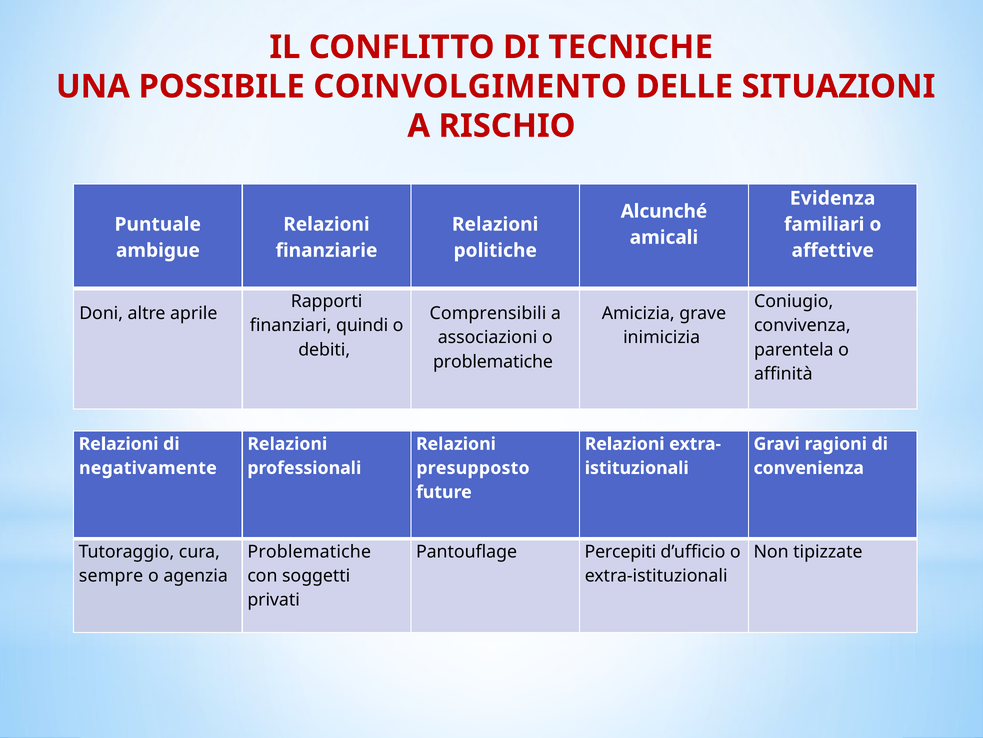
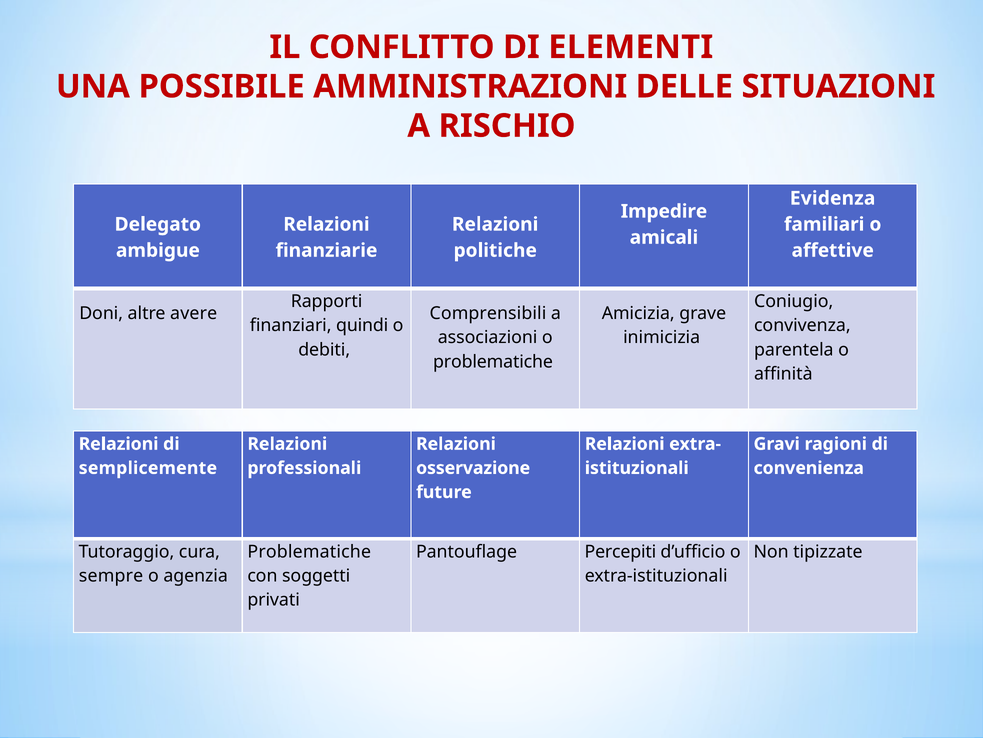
TECNICHE: TECNICHE -> ELEMENTI
COINVOLGIMENTO: COINVOLGIMENTO -> AMMINISTRAZIONI
Alcunché: Alcunché -> Impedire
Puntuale: Puntuale -> Delegato
aprile: aprile -> avere
negativamente: negativamente -> semplicemente
presupposto: presupposto -> osservazione
